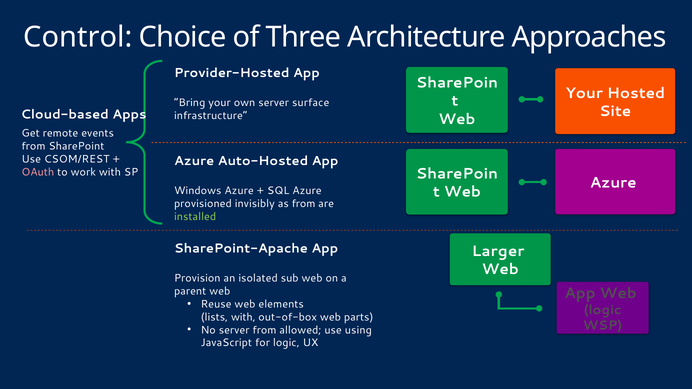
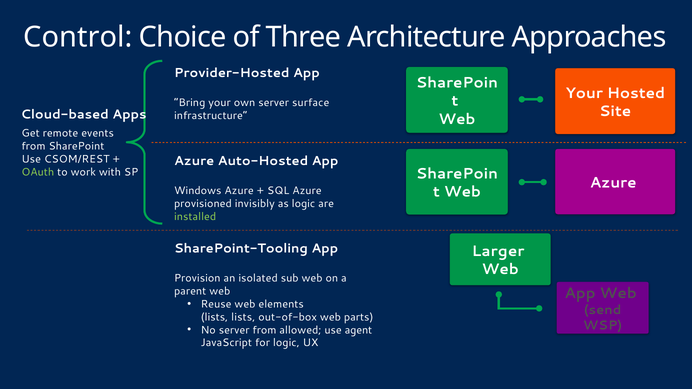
OAuth colour: pink -> light green
as from: from -> logic
SharePoint-Apache: SharePoint-Apache -> SharePoint-Tooling
logic at (603, 310): logic -> send
lists with: with -> lists
using: using -> agent
